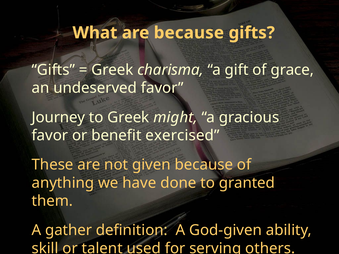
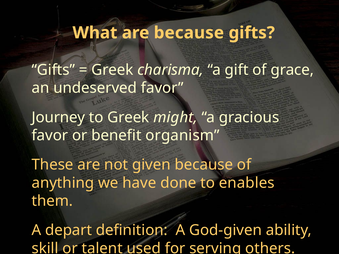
exercised: exercised -> organism
granted: granted -> enables
gather: gather -> depart
